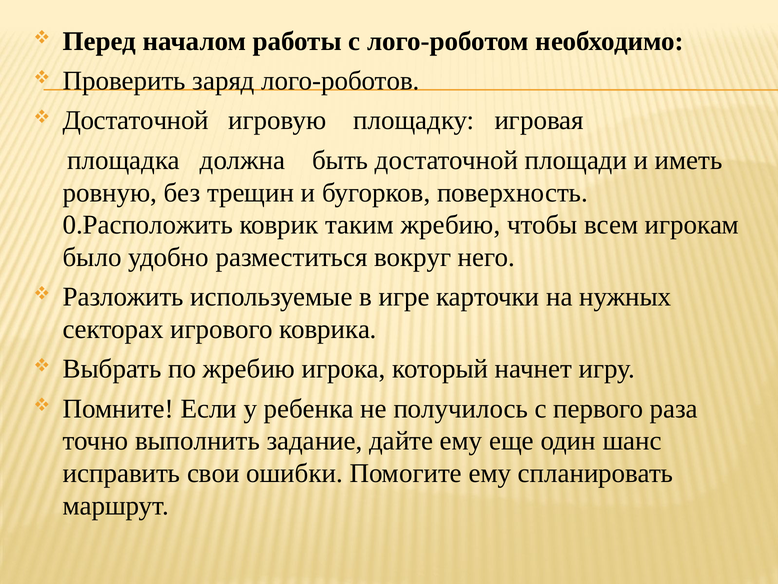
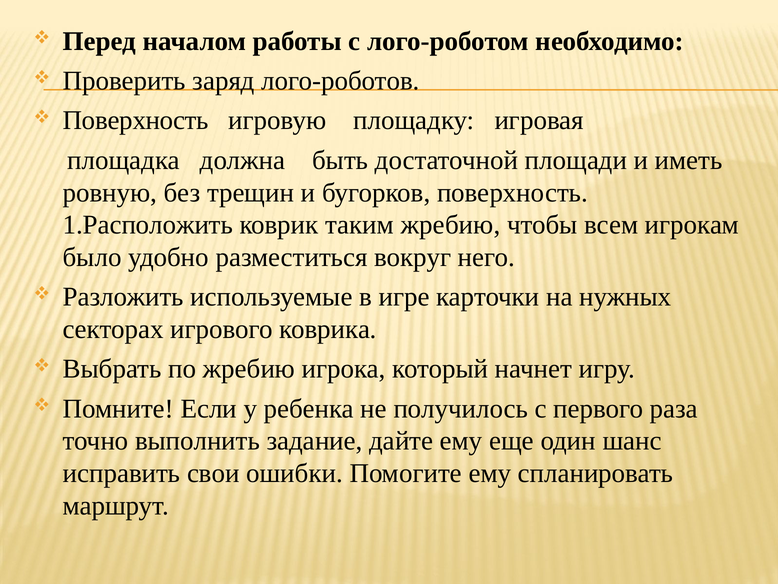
Достаточной at (136, 120): Достаточной -> Поверхность
0.Расположить: 0.Расположить -> 1.Расположить
